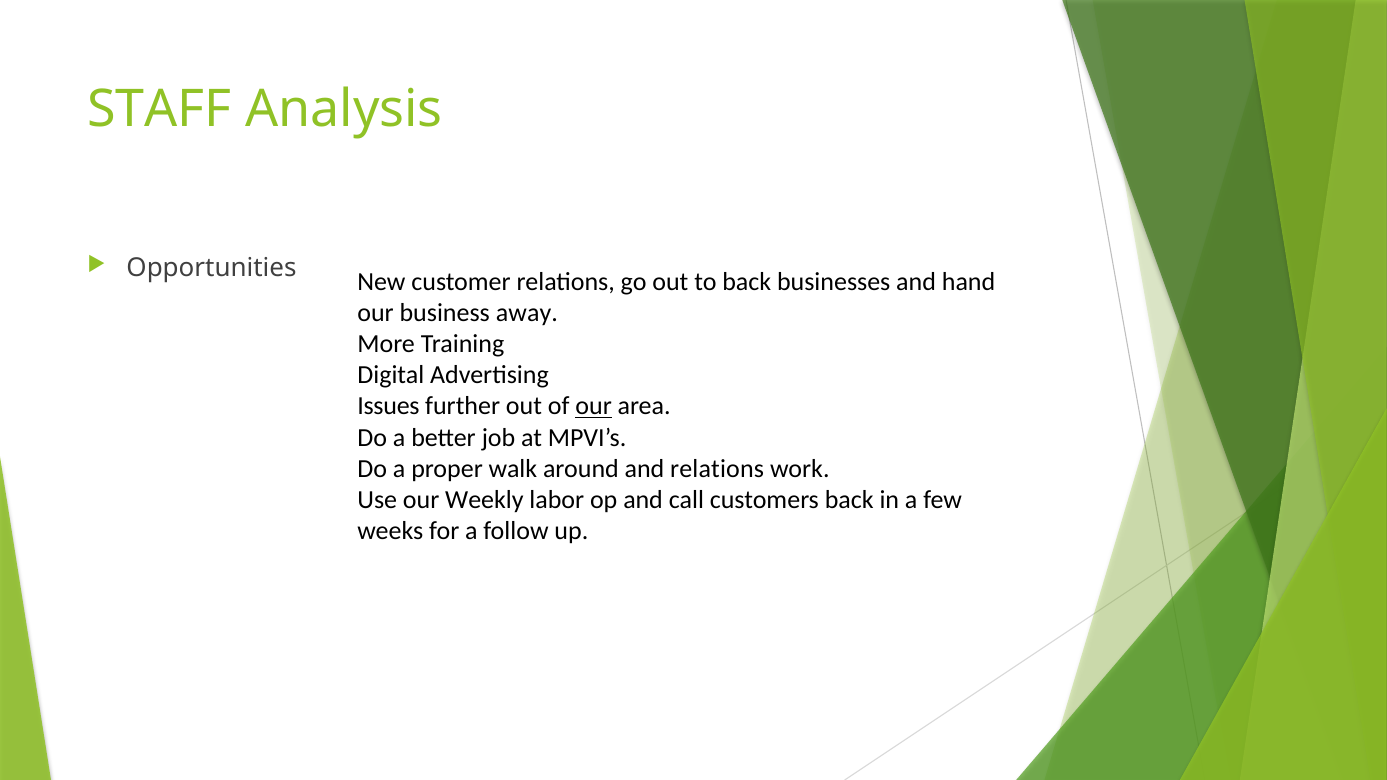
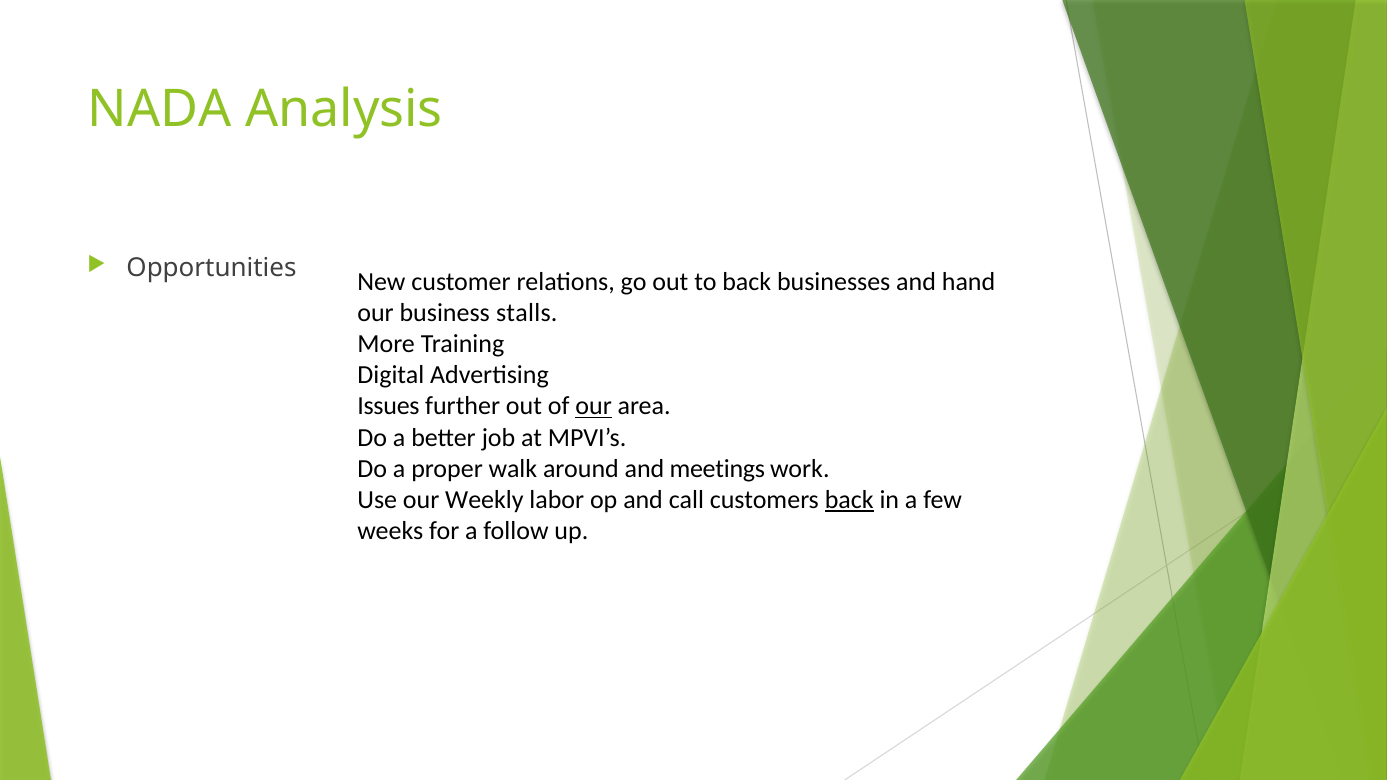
STAFF: STAFF -> NADA
away: away -> stalls
and relations: relations -> meetings
back at (849, 500) underline: none -> present
